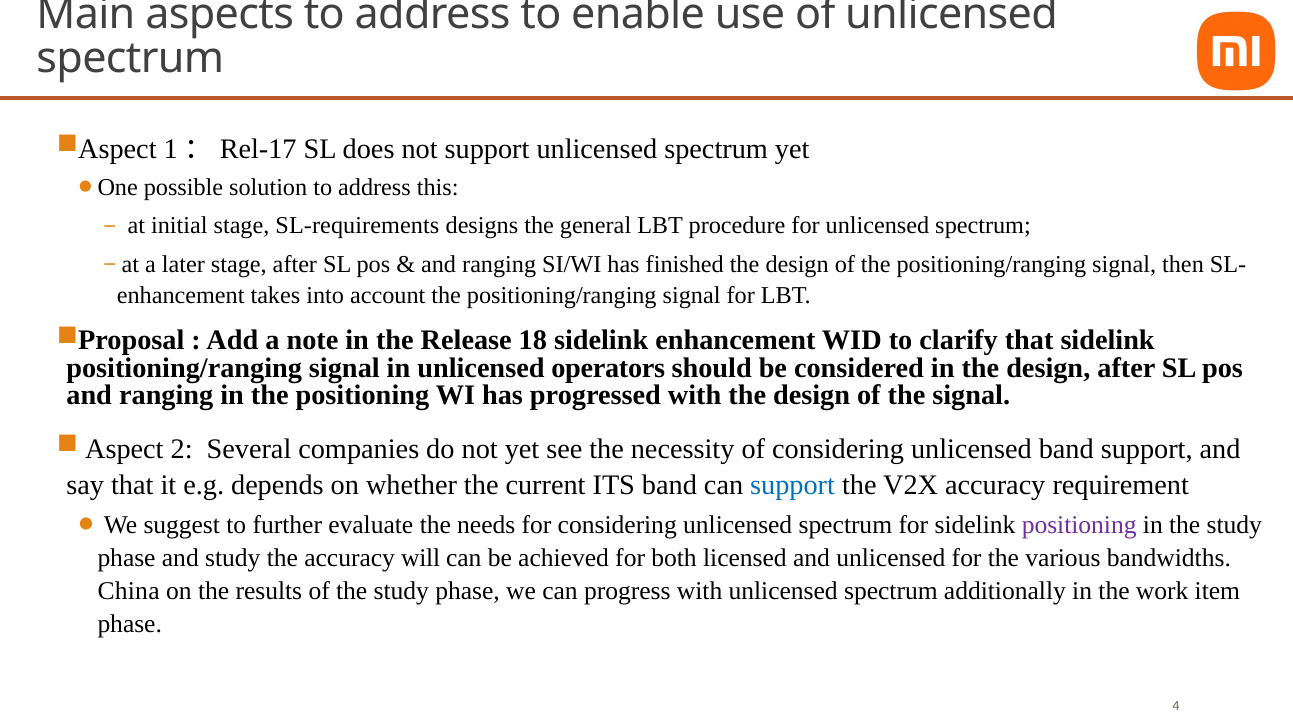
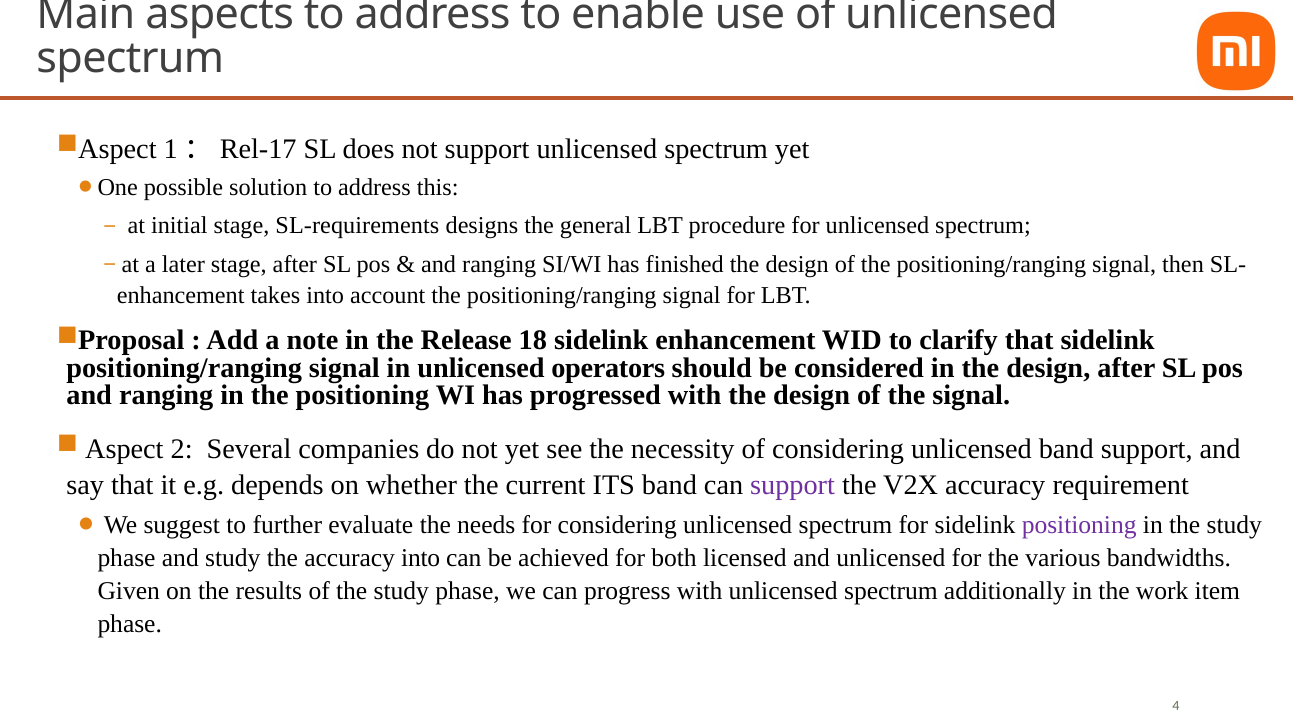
support at (793, 486) colour: blue -> purple
accuracy will: will -> into
China: China -> Given
